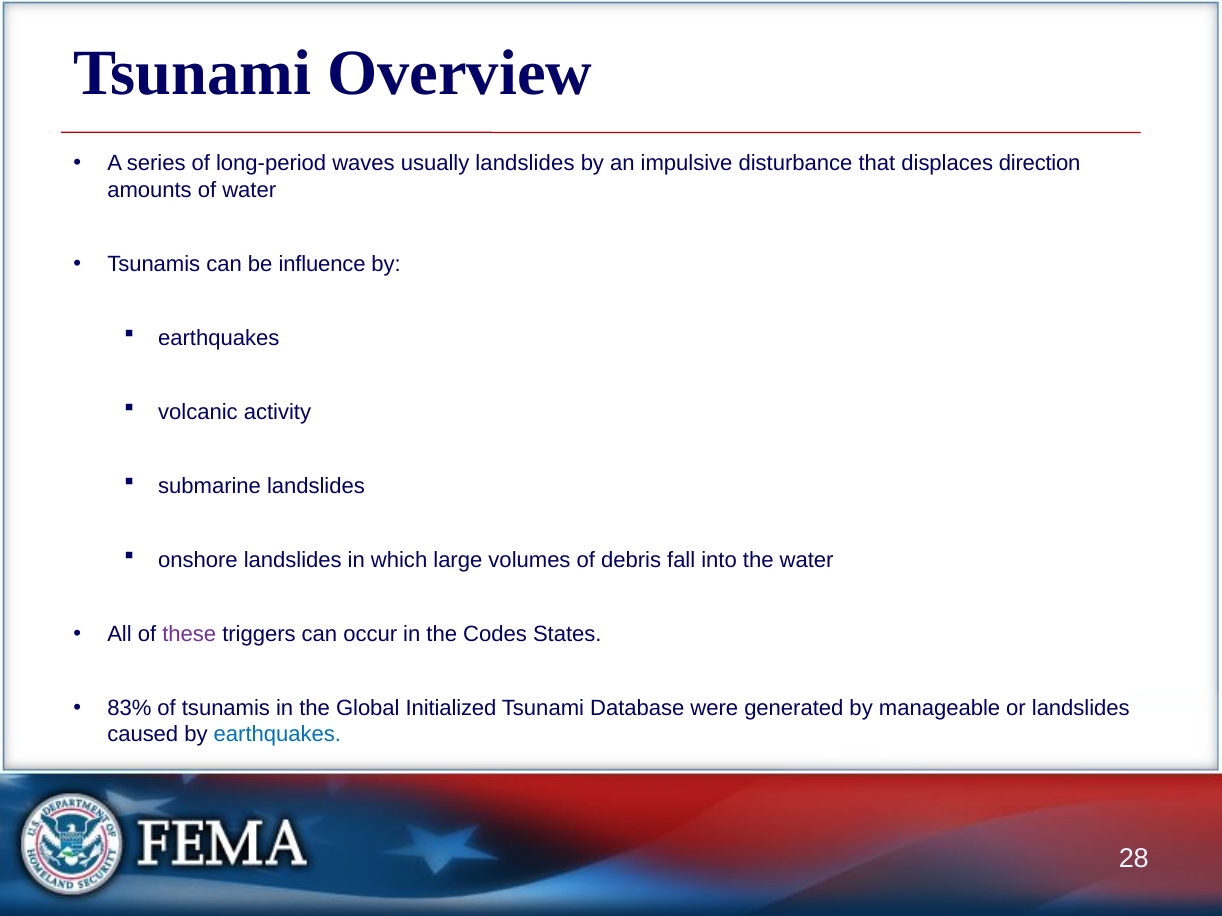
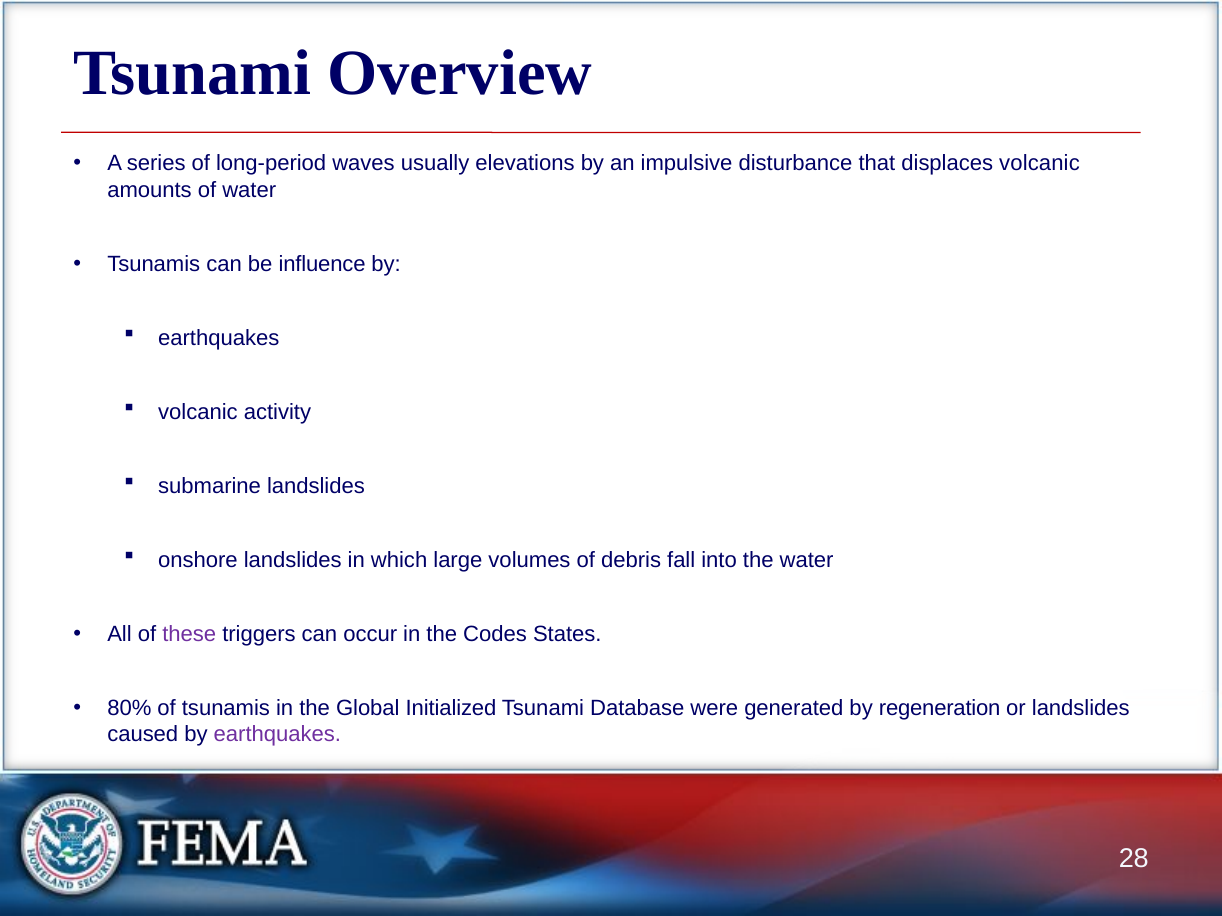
usually landslides: landslides -> elevations
displaces direction: direction -> volcanic
83%: 83% -> 80%
manageable: manageable -> regeneration
earthquakes at (277, 735) colour: blue -> purple
